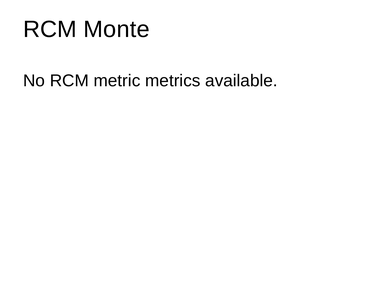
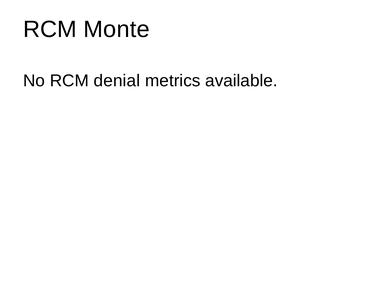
metric: metric -> denial
